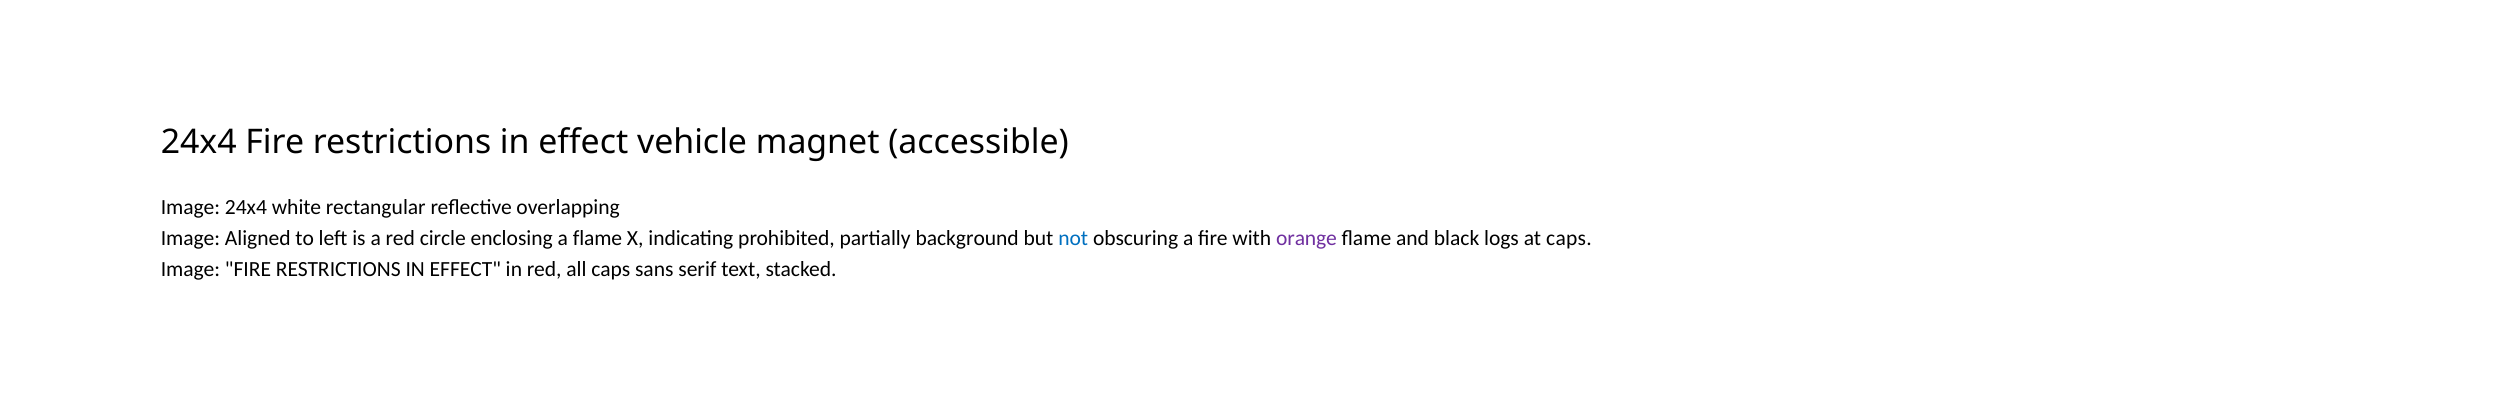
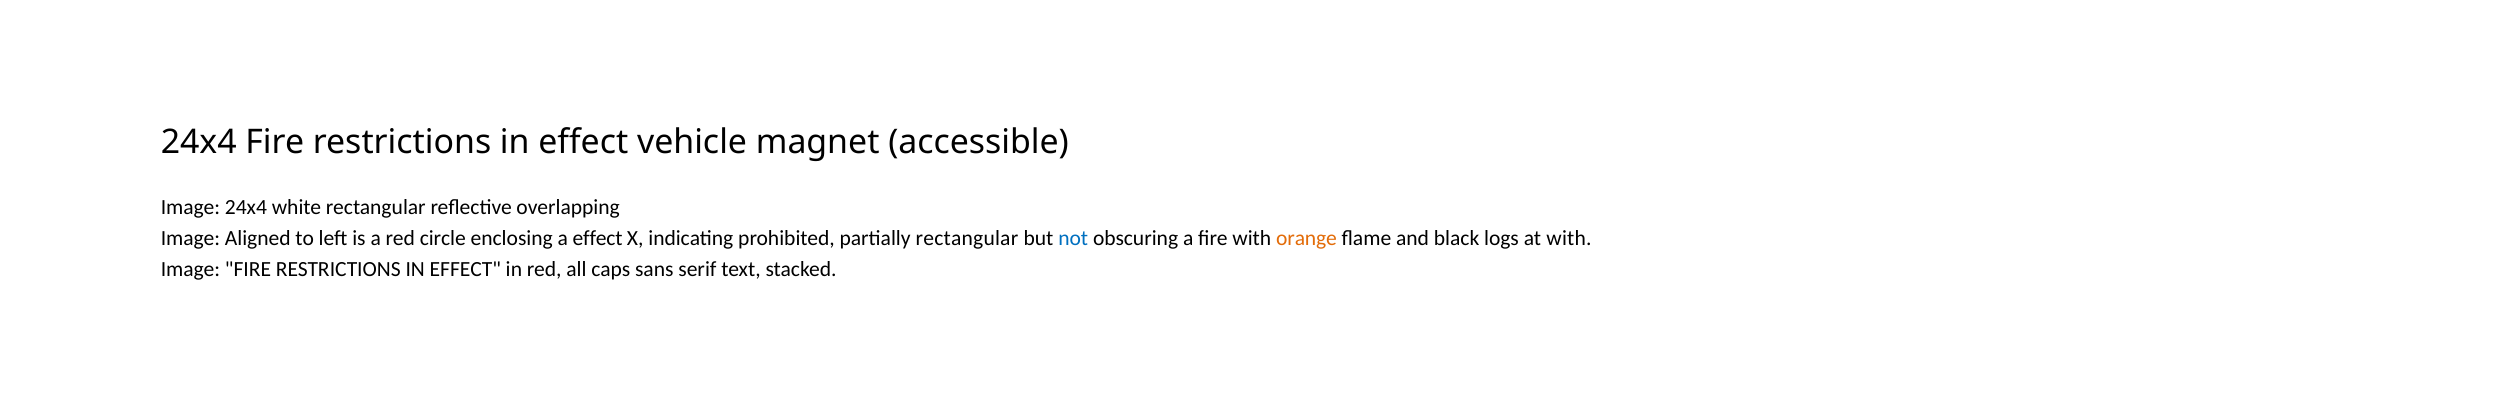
a flame: flame -> effect
partially background: background -> rectangular
orange colour: purple -> orange
at caps: caps -> with
